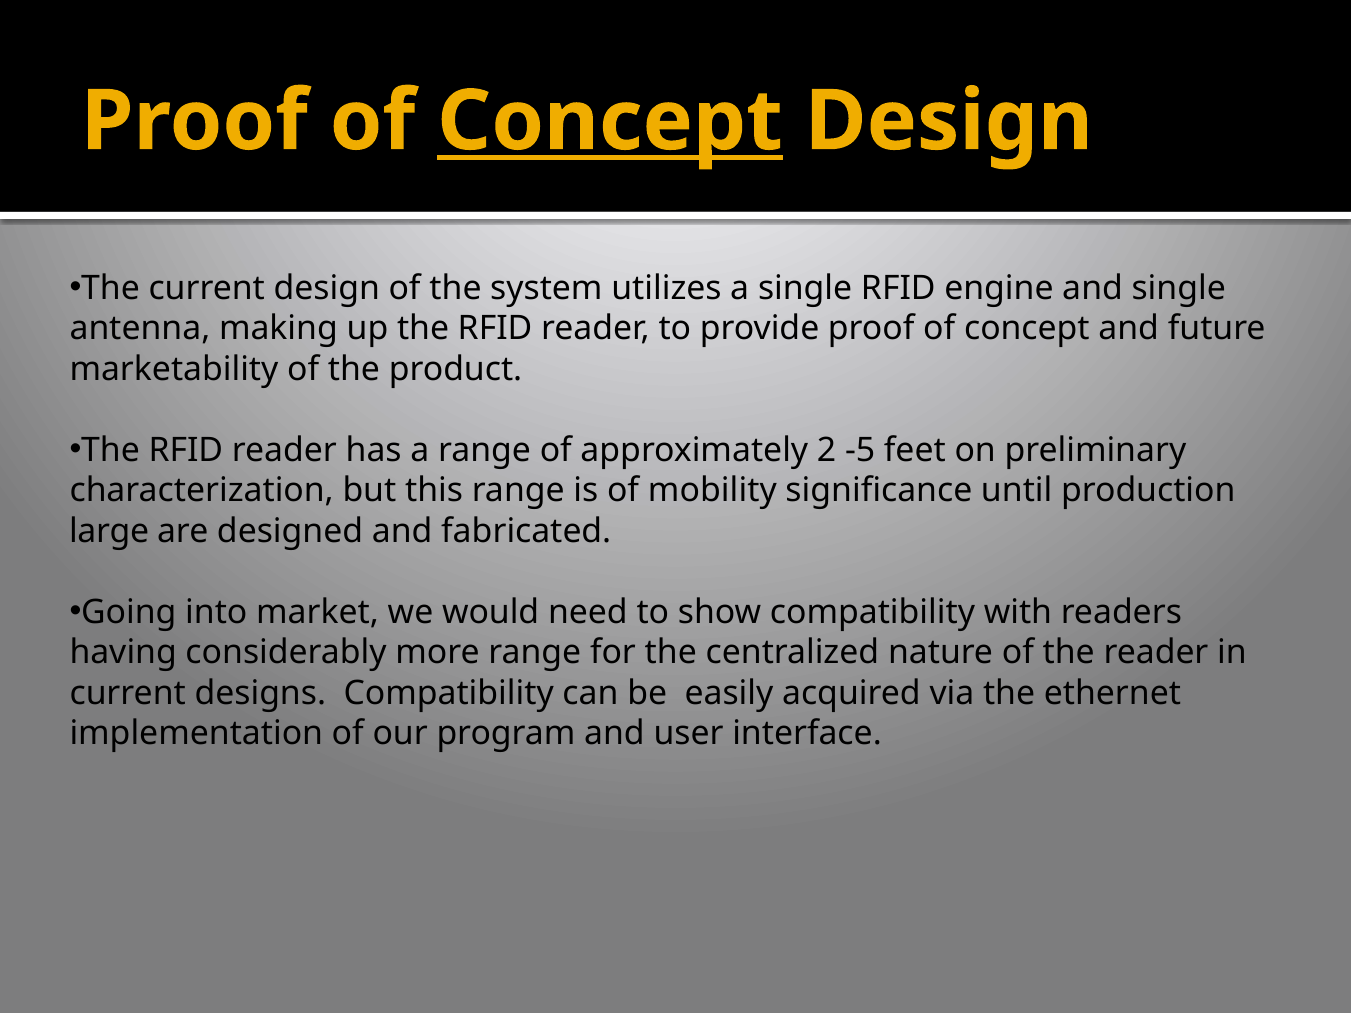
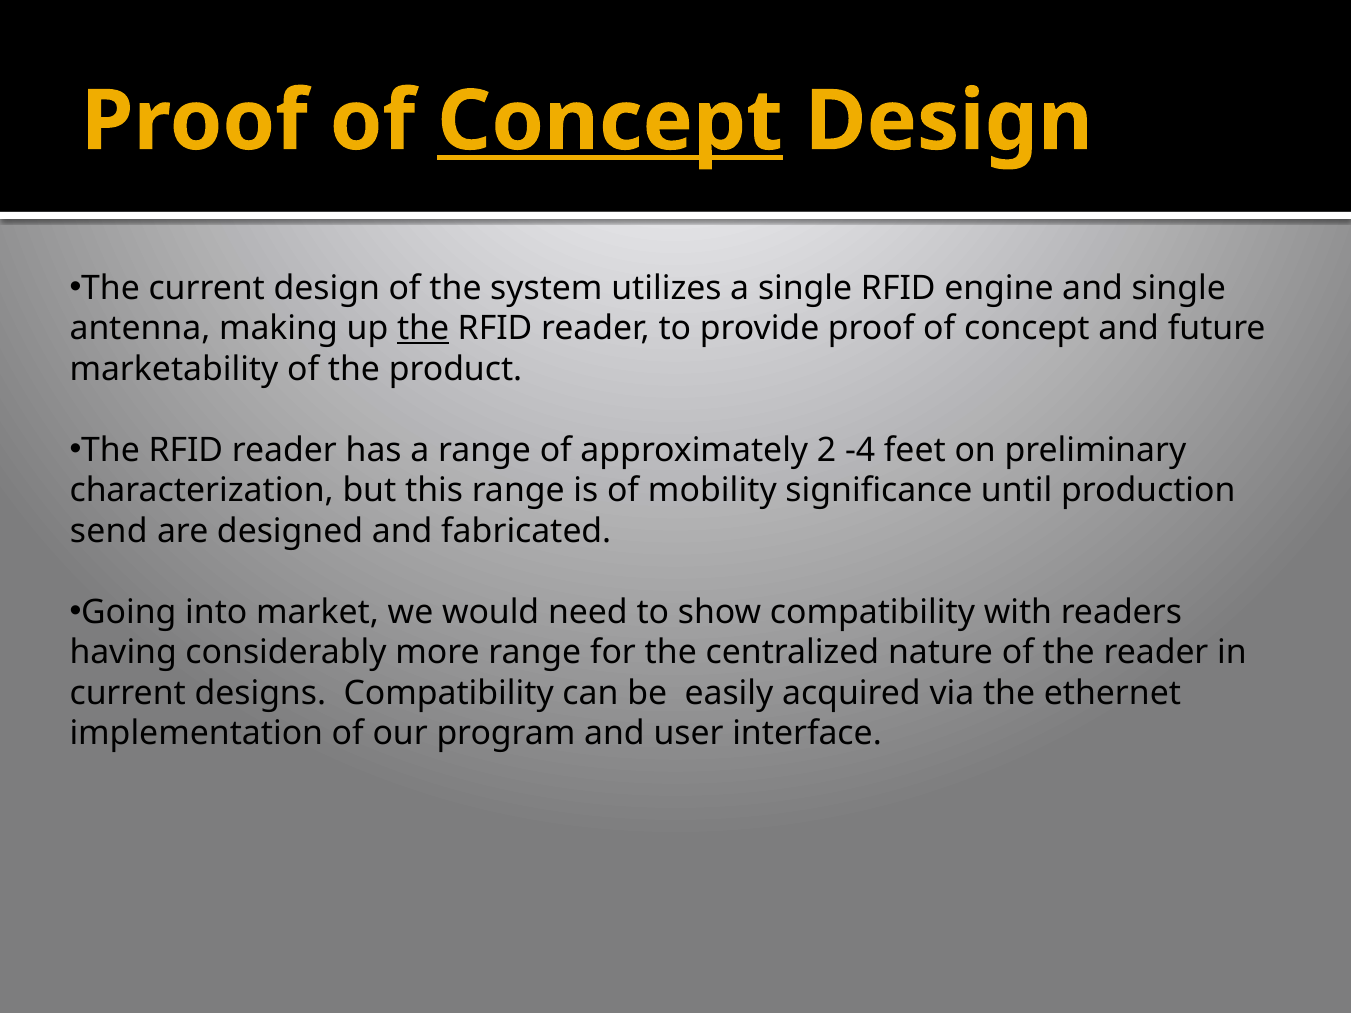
the at (423, 329) underline: none -> present
-5: -5 -> -4
large: large -> send
